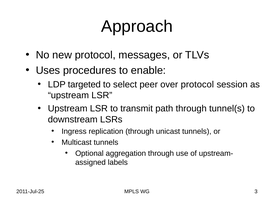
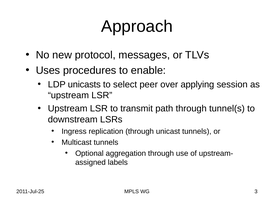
targeted: targeted -> unicasts
over protocol: protocol -> applying
